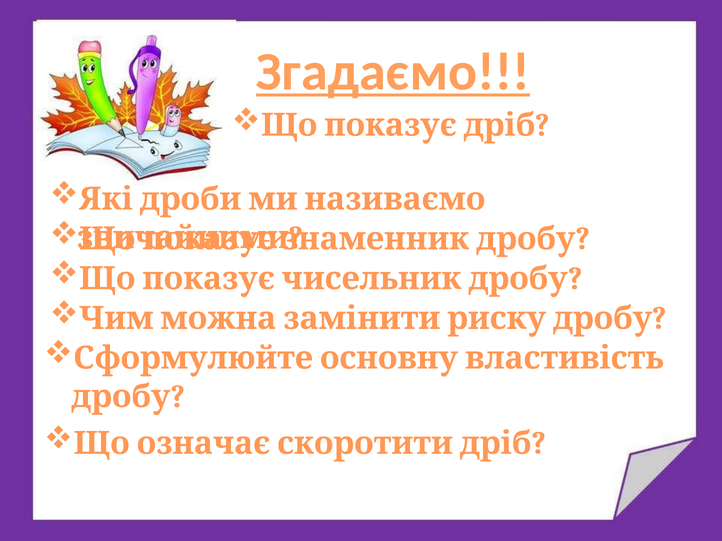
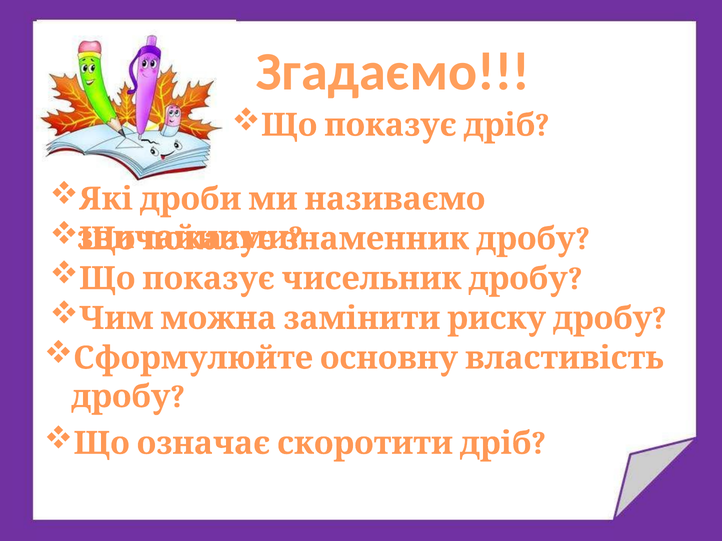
Згадаємо underline: present -> none
